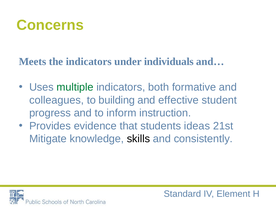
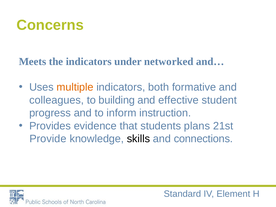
individuals: individuals -> networked
multiple colour: green -> orange
ideas: ideas -> plans
Mitigate: Mitigate -> Provide
consistently: consistently -> connections
